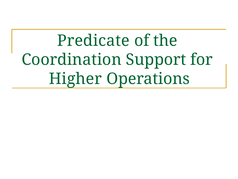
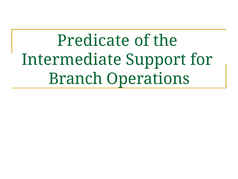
Coordination: Coordination -> Intermediate
Higher: Higher -> Branch
